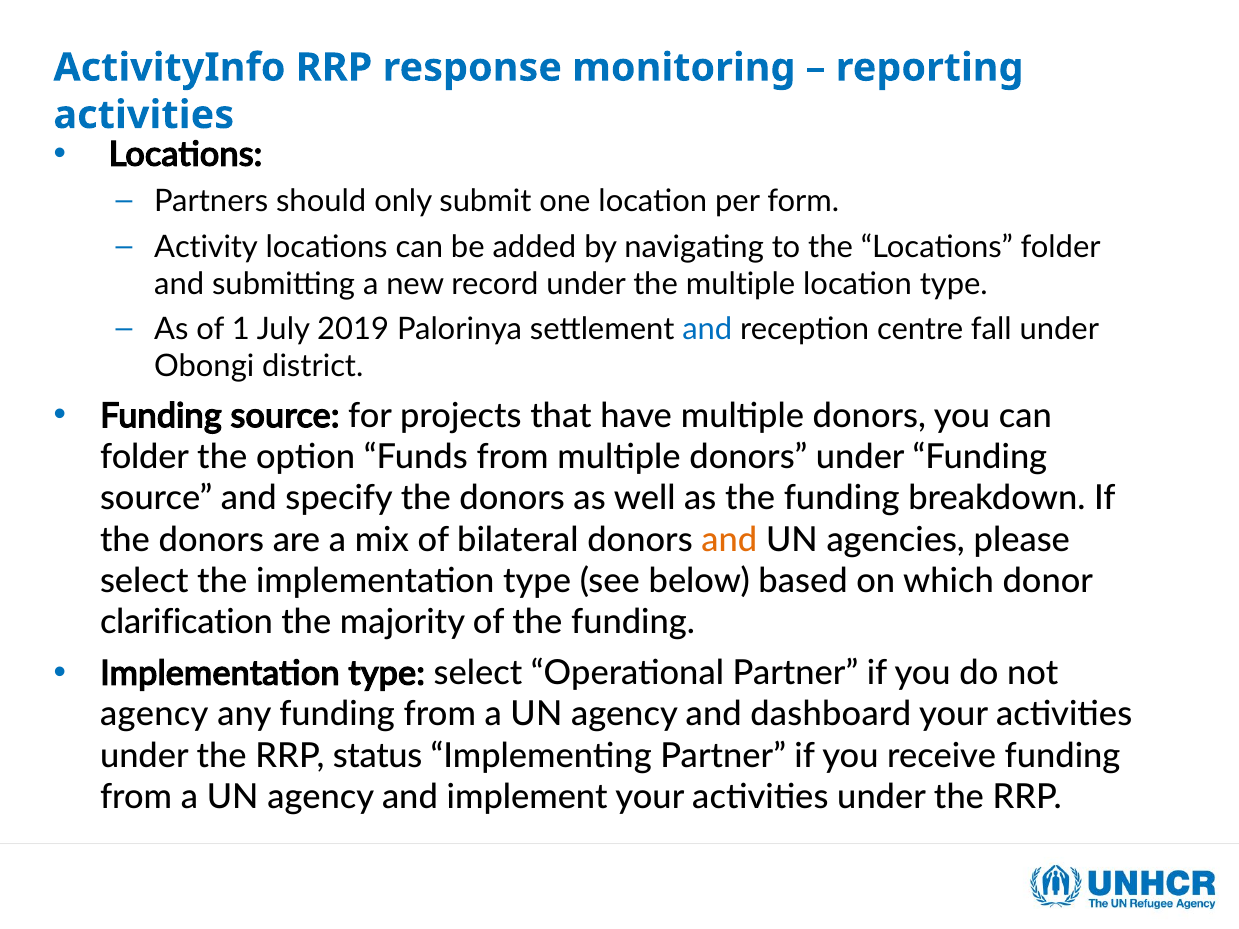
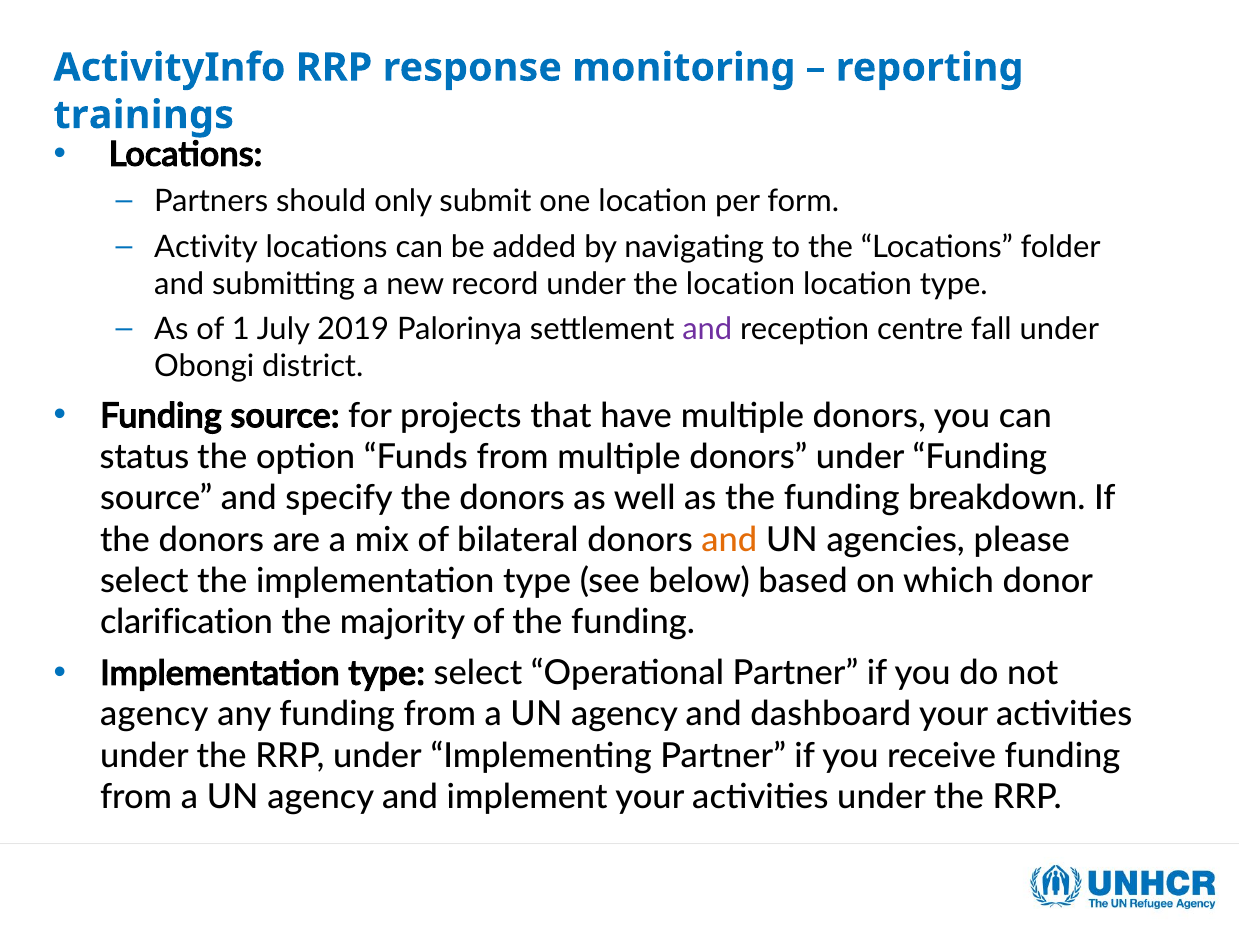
activities at (144, 115): activities -> trainings
the multiple: multiple -> location
and at (707, 330) colour: blue -> purple
folder at (144, 457): folder -> status
RRP status: status -> under
